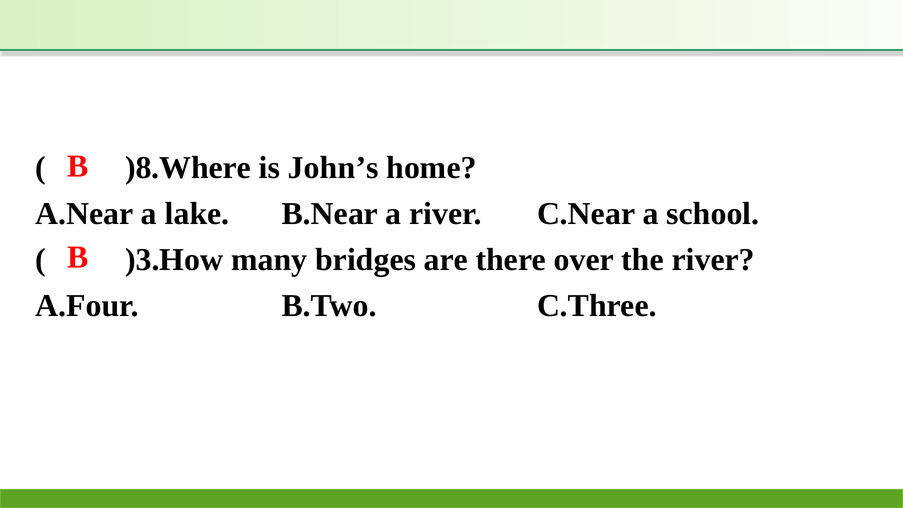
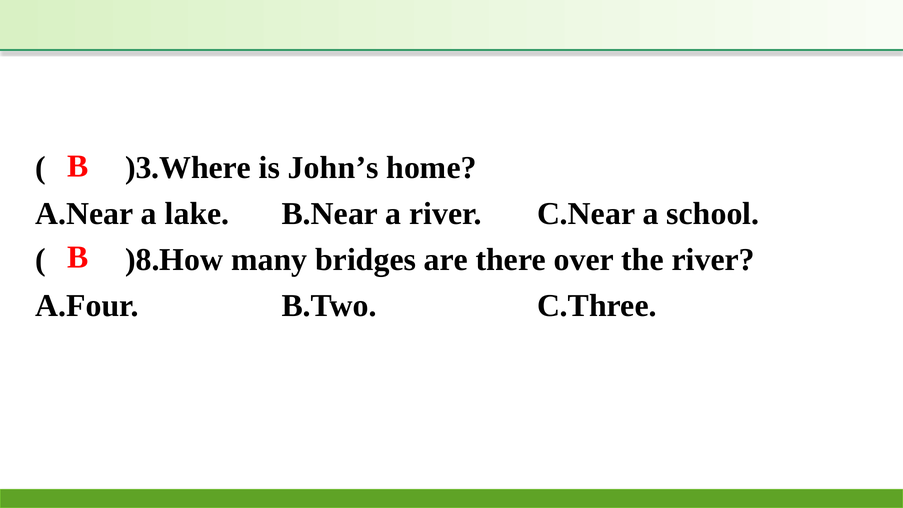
)8.Where: )8.Where -> )3.Where
)3.How: )3.How -> )8.How
